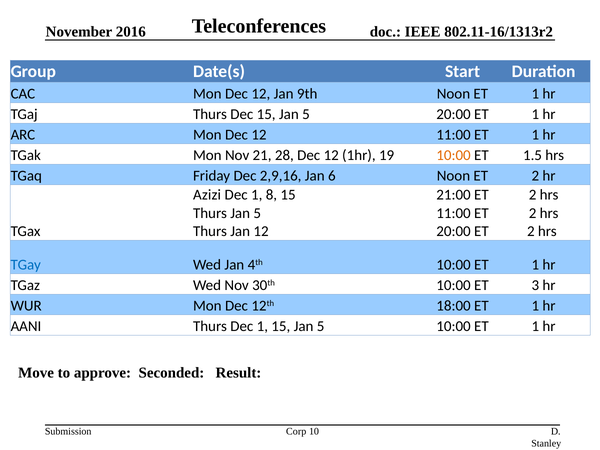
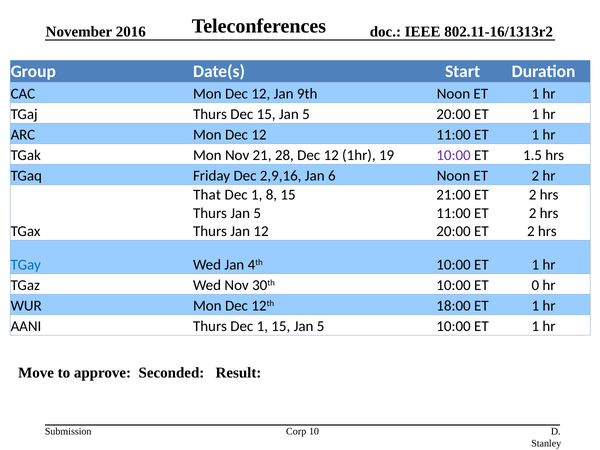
10:00 at (454, 155) colour: orange -> purple
Azizi: Azizi -> That
3: 3 -> 0
